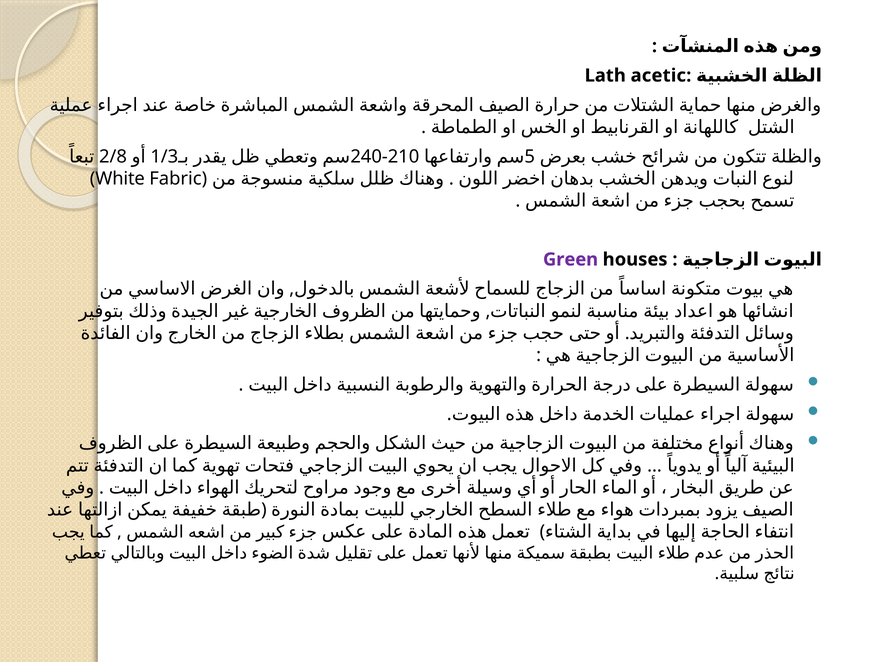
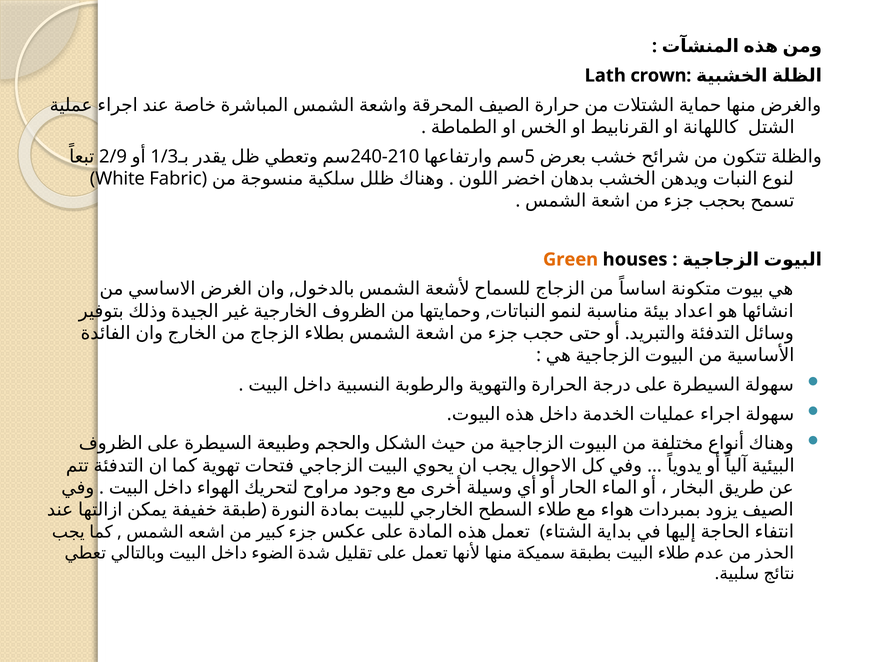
acetic: acetic -> crown
2/8: 2/8 -> 2/9
Green colour: purple -> orange
